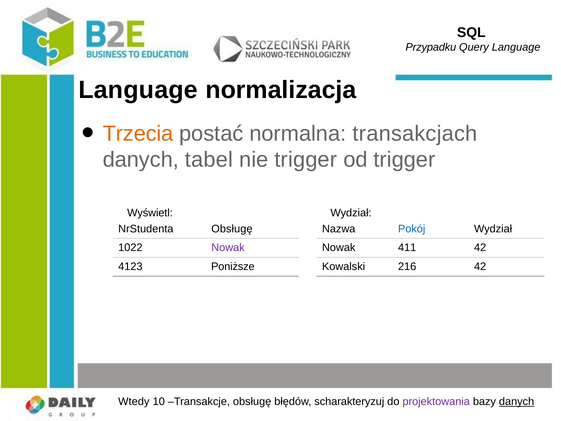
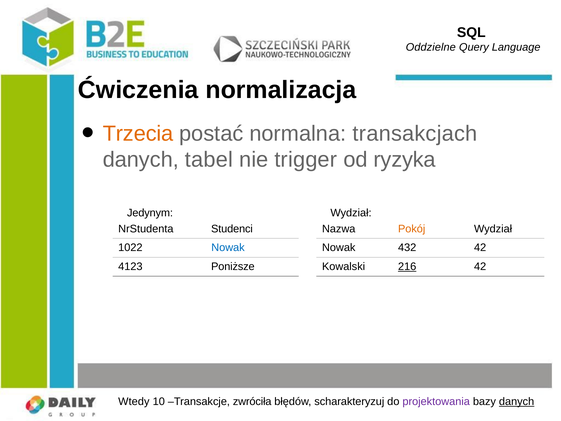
Przypadku: Przypadku -> Oddzielne
Language at (138, 90): Language -> Ćwiczenia
od trigger: trigger -> ryzyka
Wyświetl: Wyświetl -> Jedynym
NrStudenta Obsługę: Obsługę -> Studenci
Pokój colour: blue -> orange
Nowak at (228, 247) colour: purple -> blue
411: 411 -> 432
216 underline: none -> present
Transakcje obsługę: obsługę -> zwróciła
